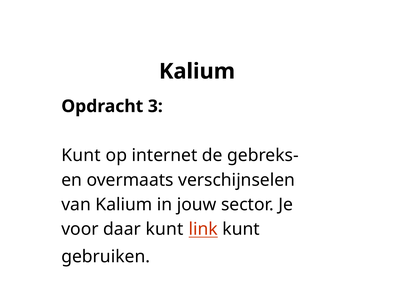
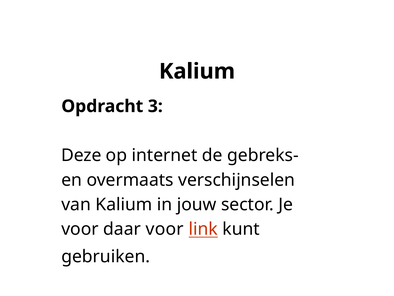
Kunt at (81, 155): Kunt -> Deze
daar kunt: kunt -> voor
